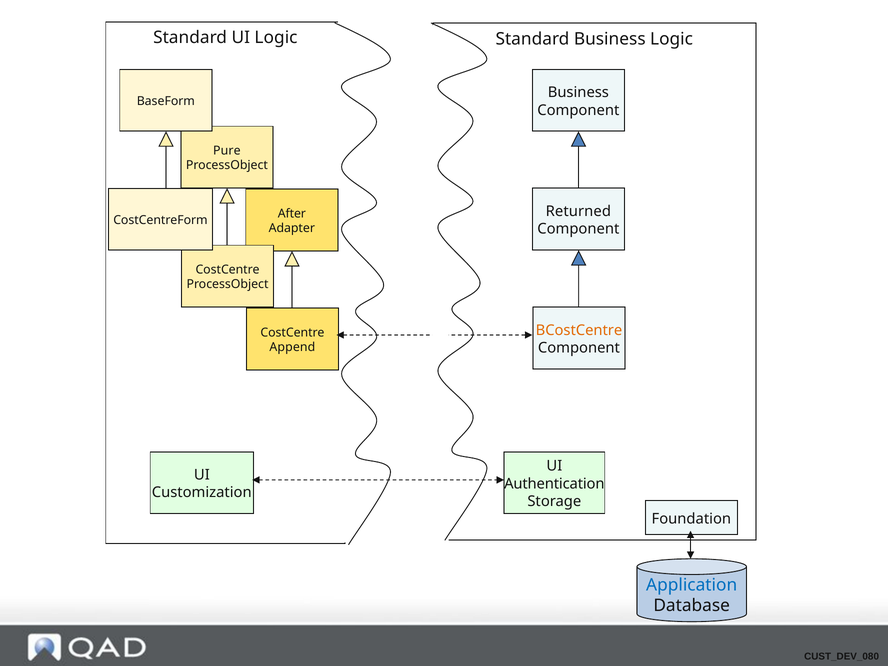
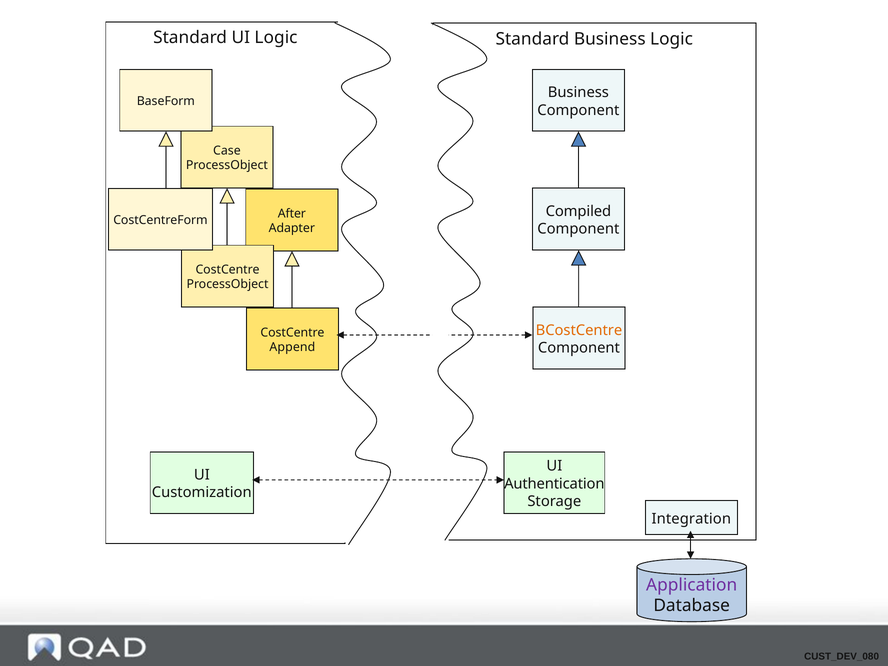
Pure: Pure -> Case
Returned: Returned -> Compiled
Foundation: Foundation -> Integration
Application colour: blue -> purple
